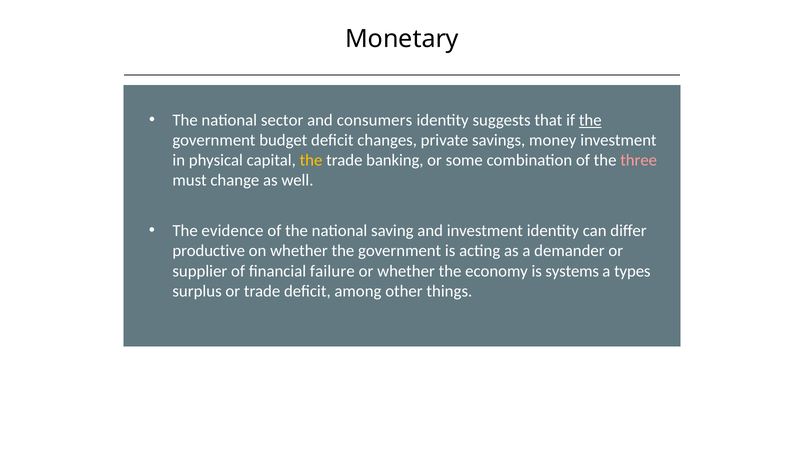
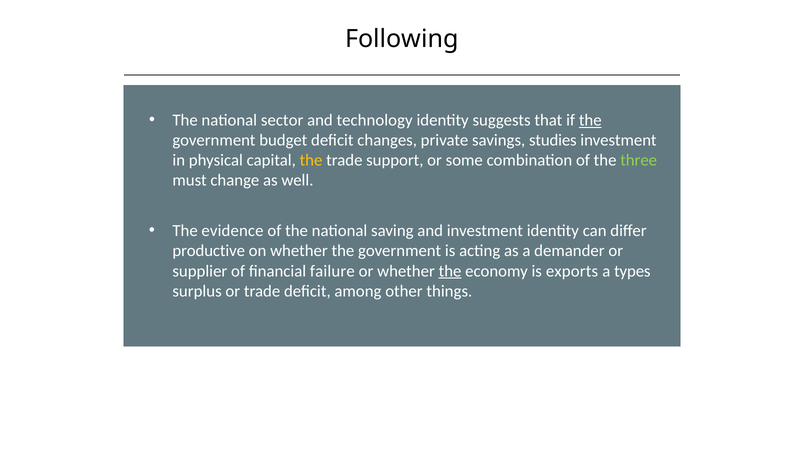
Monetary: Monetary -> Following
consumers: consumers -> technology
money: money -> studies
banking: banking -> support
three colour: pink -> light green
the at (450, 271) underline: none -> present
systems: systems -> exports
